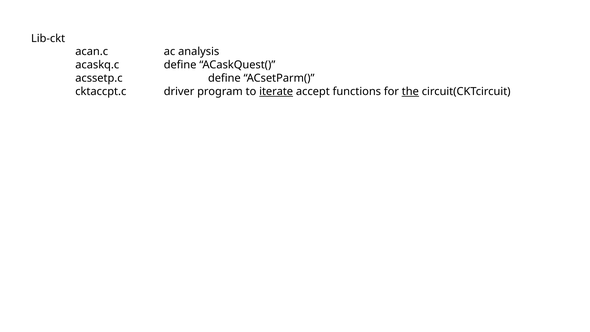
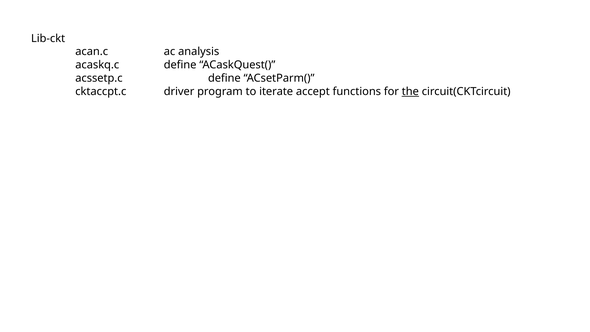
iterate underline: present -> none
